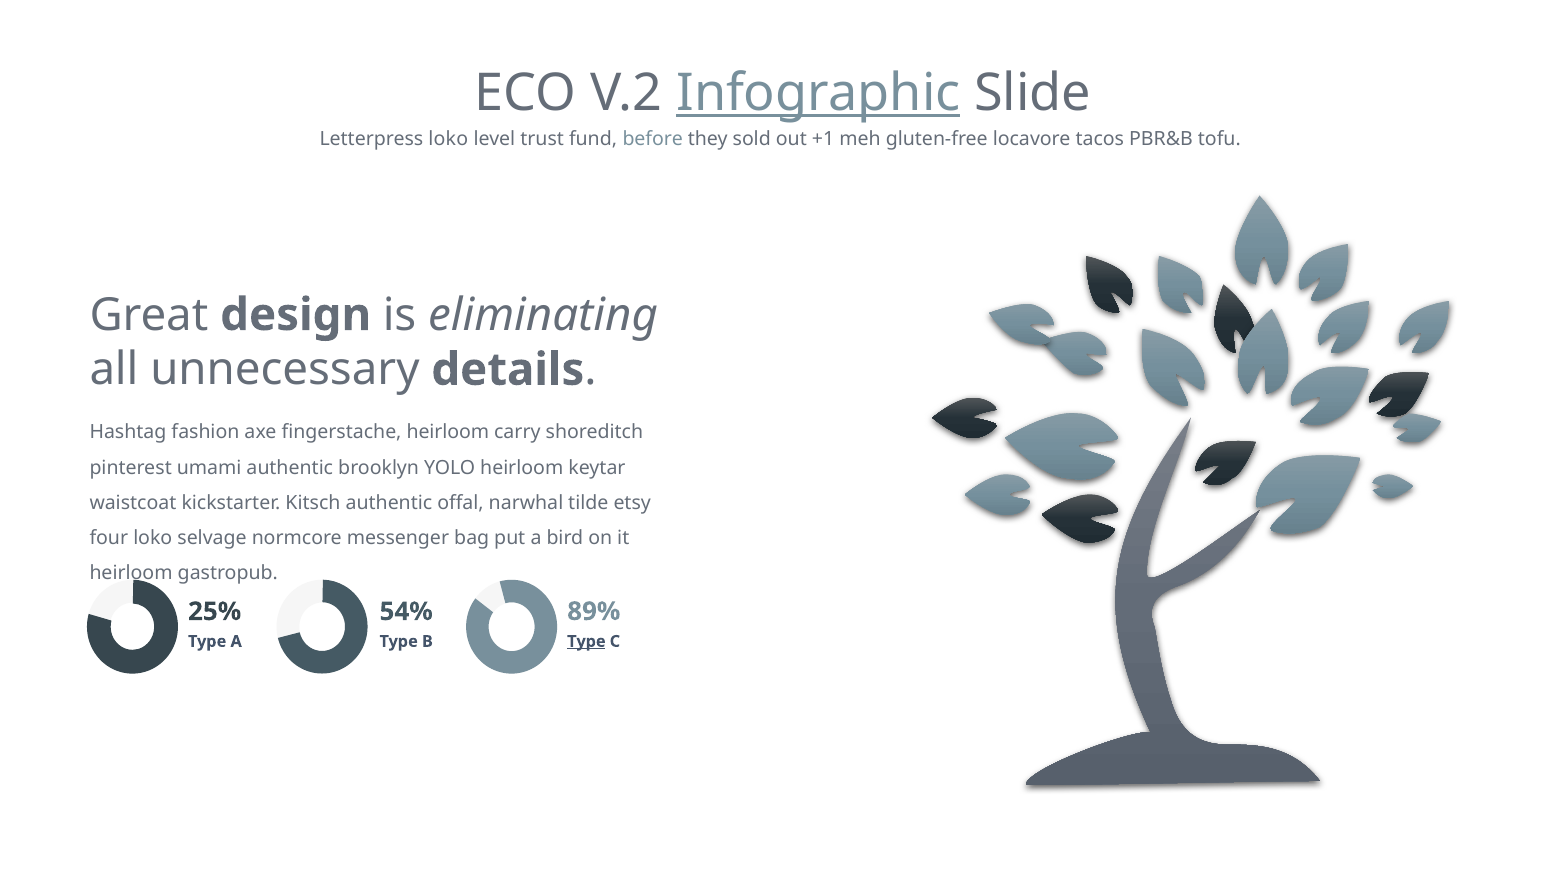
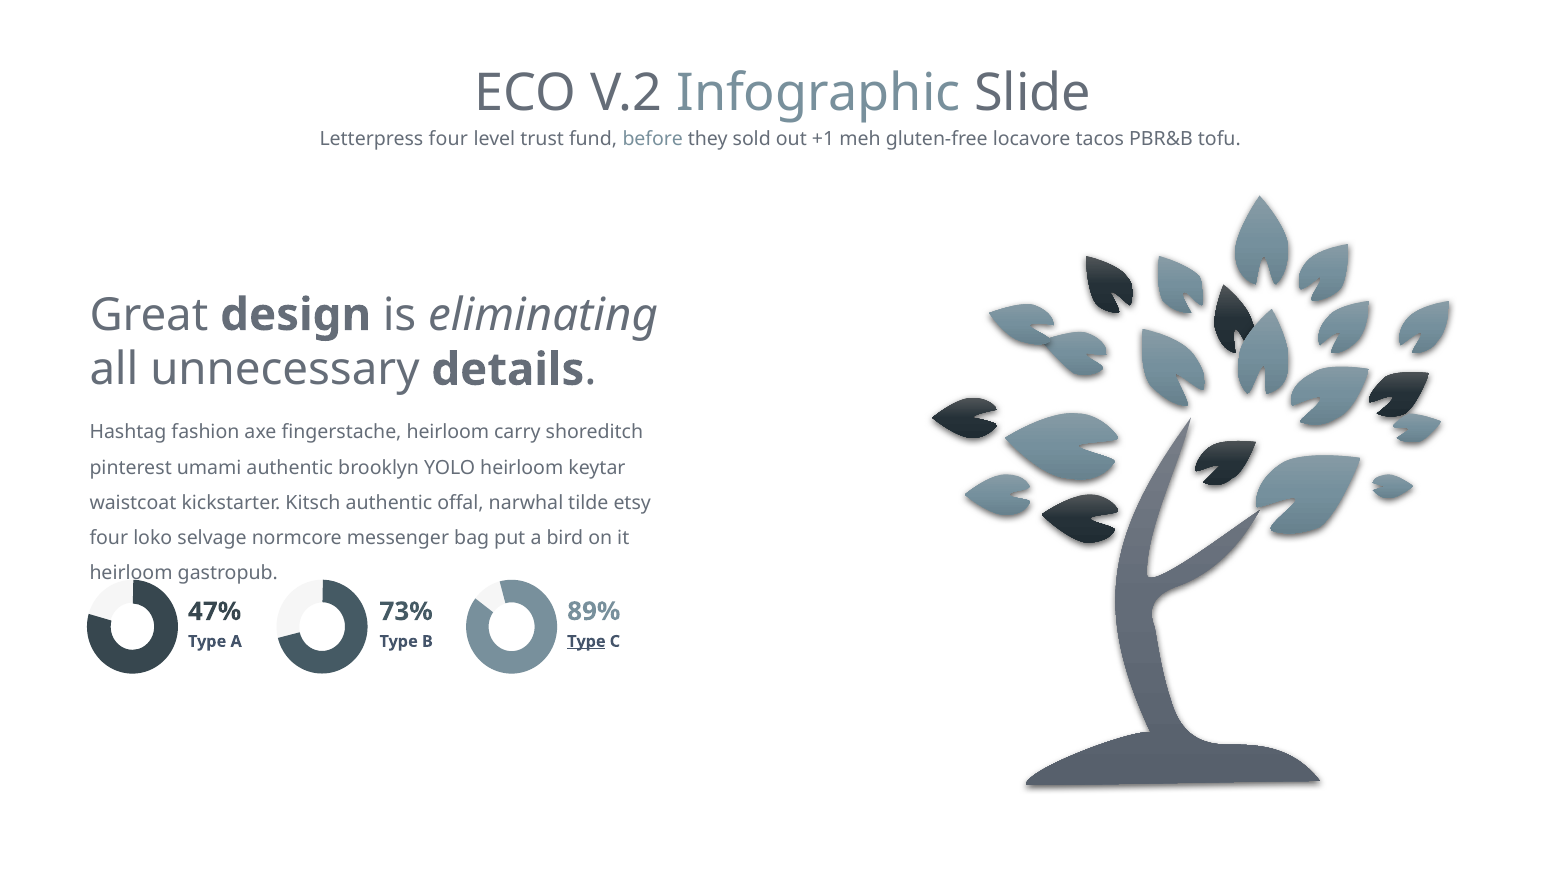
Infographic underline: present -> none
Letterpress loko: loko -> four
25%: 25% -> 47%
54%: 54% -> 73%
